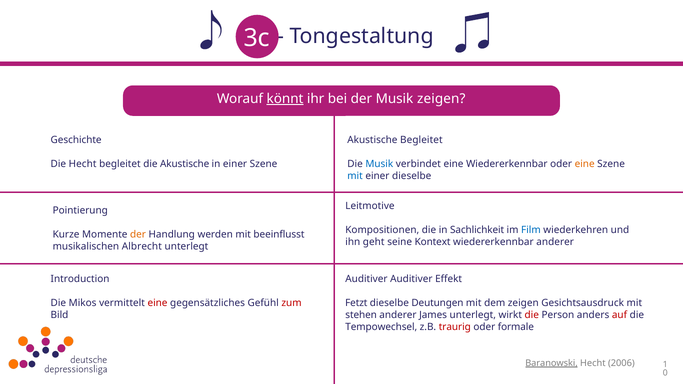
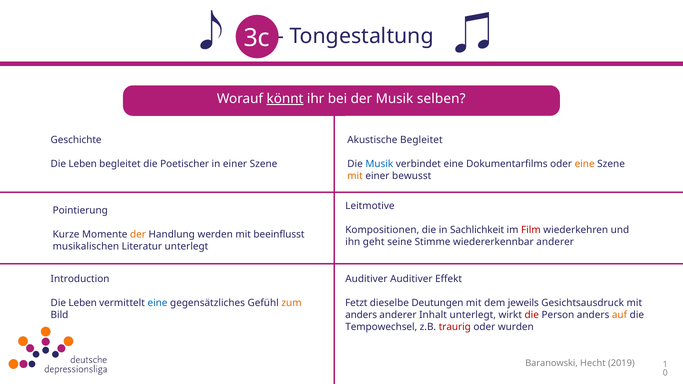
Musik zeigen: zeigen -> selben
Hecht at (83, 164): Hecht -> Leben
die Akustische: Akustische -> Poetischer
eine Wiedererkennbar: Wiedererkennbar -> Dokumentarfilms
mit at (355, 176) colour: blue -> orange
einer dieselbe: dieselbe -> bewusst
Film colour: blue -> red
Kontext: Kontext -> Stimme
Albrecht: Albrecht -> Literatur
Mikos at (83, 303): Mikos -> Leben
eine at (157, 303) colour: red -> blue
zum colour: red -> orange
dem zeigen: zeigen -> jeweils
stehen at (361, 315): stehen -> anders
James: James -> Inhalt
auf colour: red -> orange
formale: formale -> wurden
Baranowski underline: present -> none
2006: 2006 -> 2019
